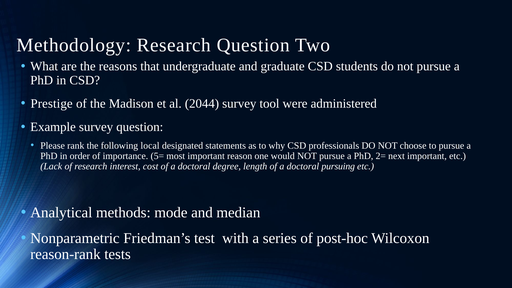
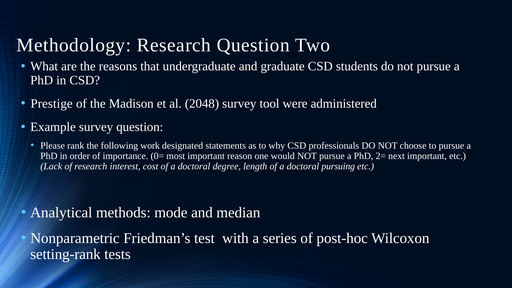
2044: 2044 -> 2048
local: local -> work
5=: 5= -> 0=
reason-rank: reason-rank -> setting-rank
